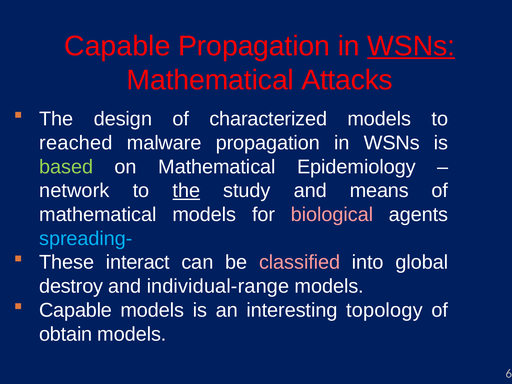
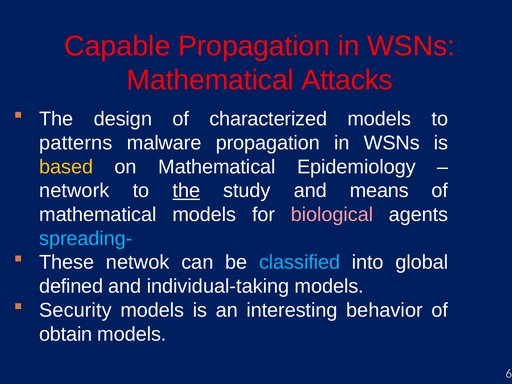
WSNs at (411, 46) underline: present -> none
reached: reached -> patterns
based colour: light green -> yellow
interact: interact -> netwok
classified colour: pink -> light blue
destroy: destroy -> defined
individual-range: individual-range -> individual-taking
Capable at (76, 310): Capable -> Security
topology: topology -> behavior
